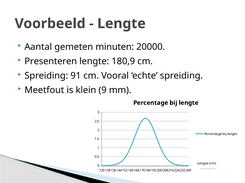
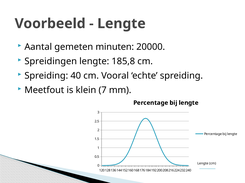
Presenteren: Presenteren -> Spreidingen
180,9: 180,9 -> 185,8
91: 91 -> 40
9: 9 -> 7
